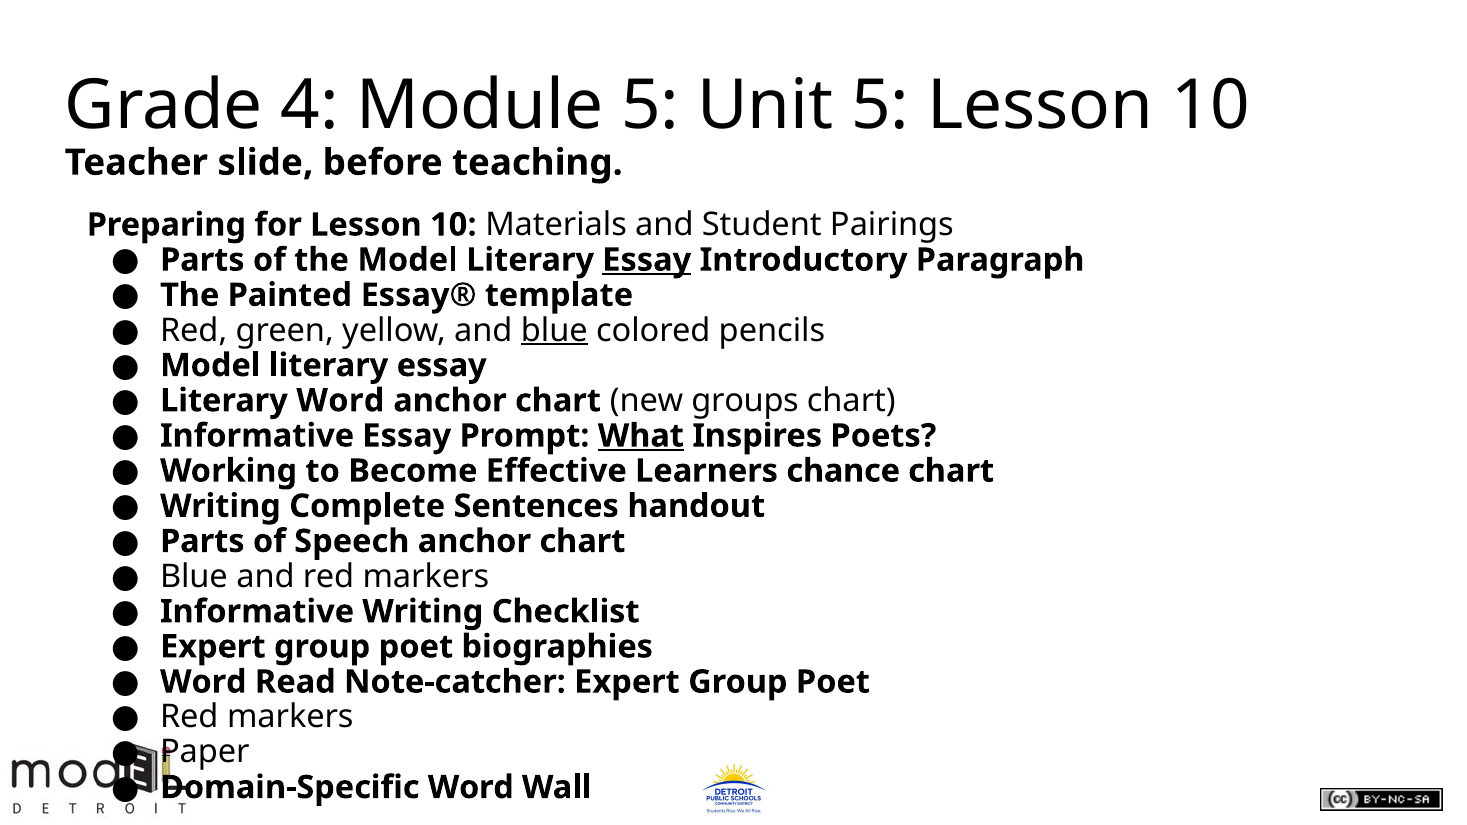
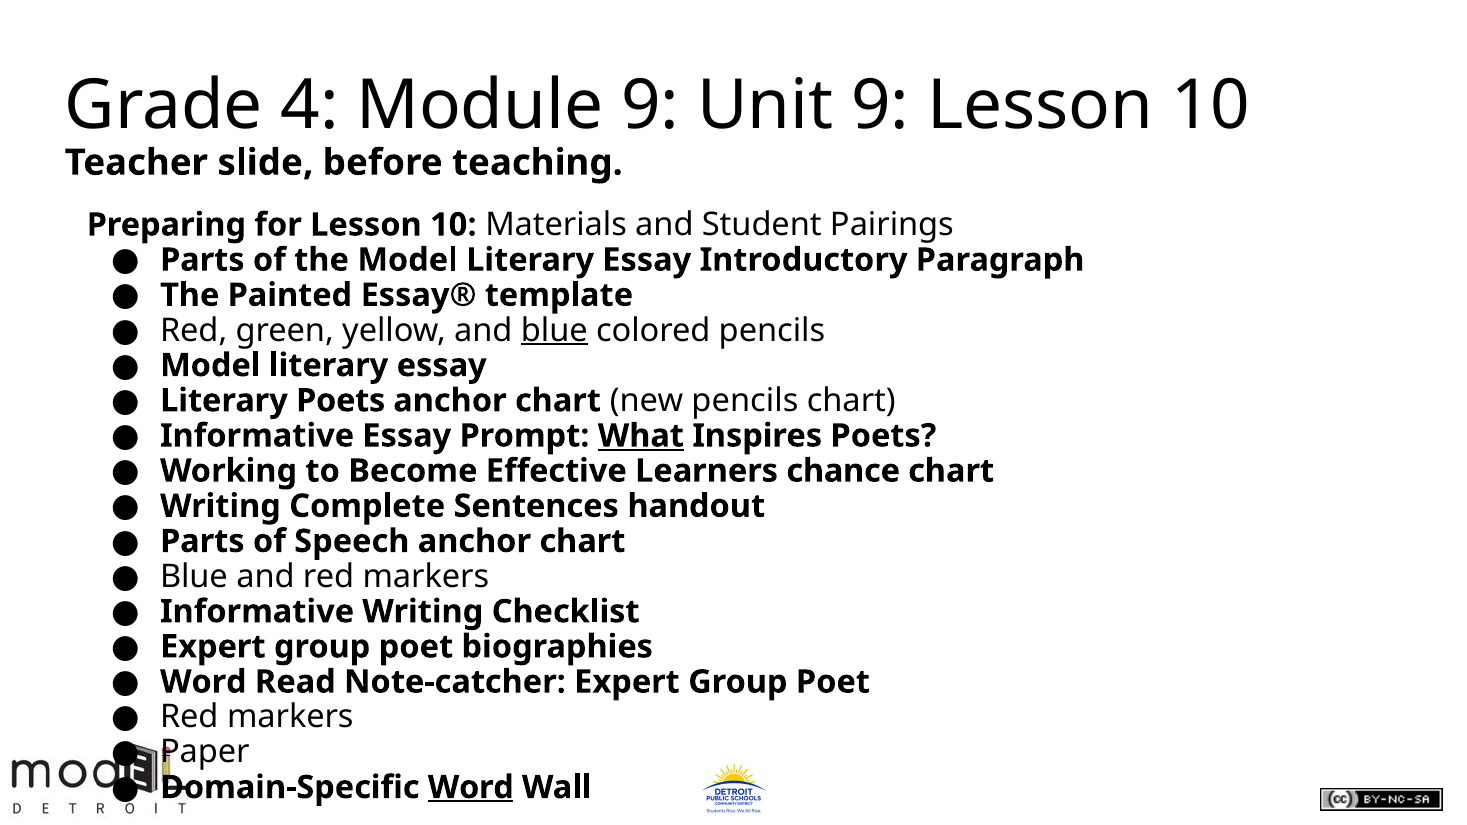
Module 5: 5 -> 9
Unit 5: 5 -> 9
Essay at (647, 260) underline: present -> none
Literary Word: Word -> Poets
new groups: groups -> pencils
Word at (471, 788) underline: none -> present
